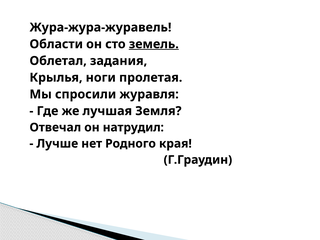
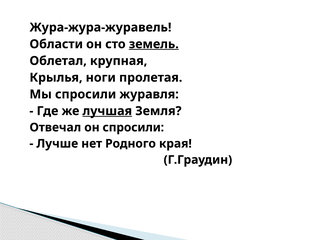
задания: задания -> крупная
лучшая underline: none -> present
он натрудил: натрудил -> спросили
